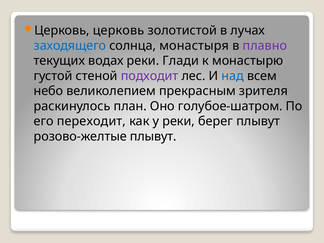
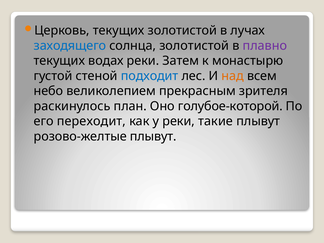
Церковь церковь: церковь -> текущих
солнца монастыря: монастыря -> золотистой
Глади: Глади -> Затем
подходит colour: purple -> blue
над colour: blue -> orange
голубое-шатром: голубое-шатром -> голубое-которой
берег: берег -> такие
